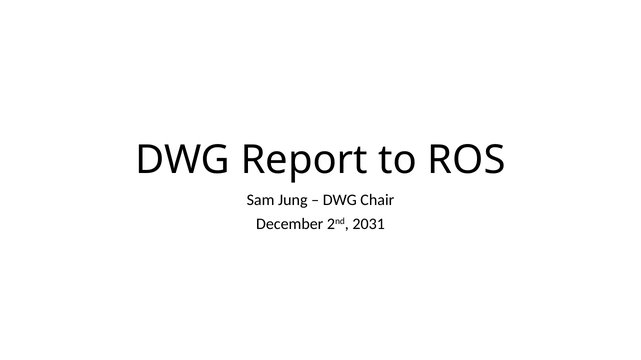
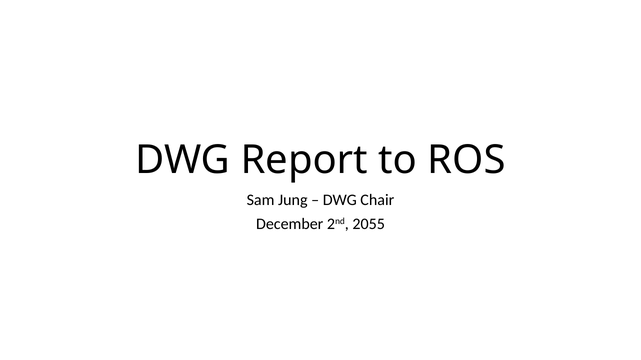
2031: 2031 -> 2055
